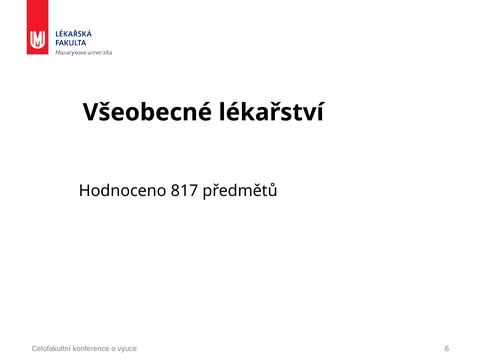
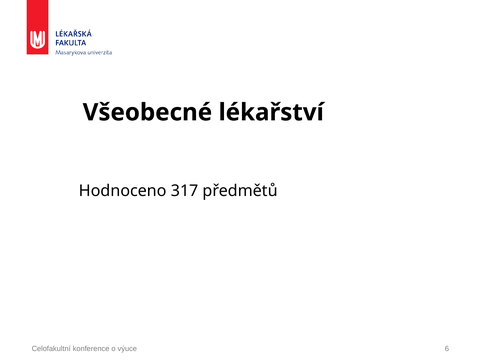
817: 817 -> 317
